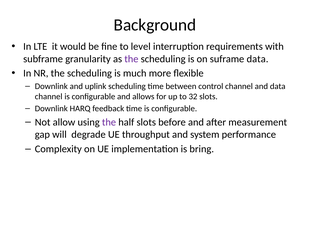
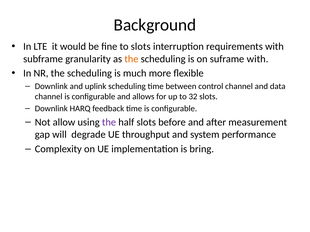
to level: level -> slots
the at (131, 59) colour: purple -> orange
suframe data: data -> with
